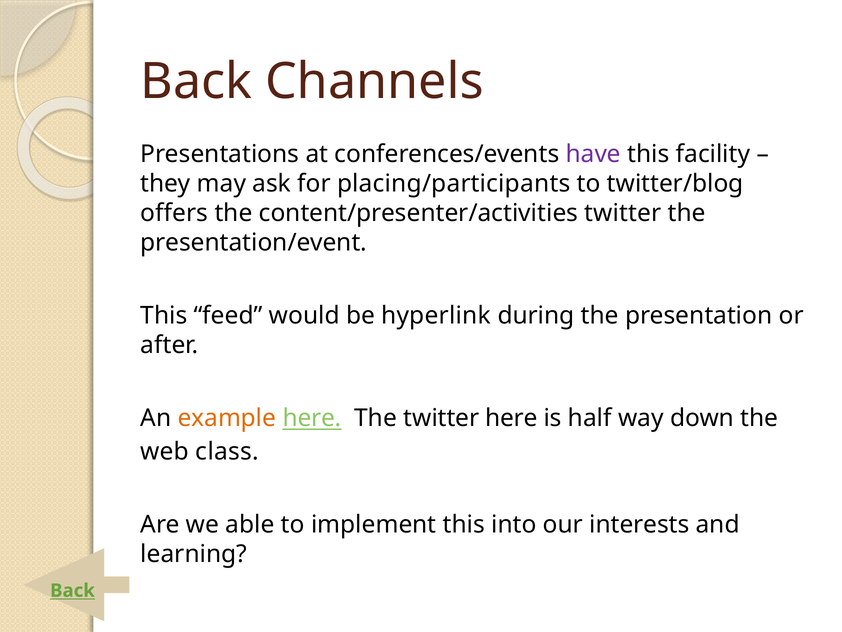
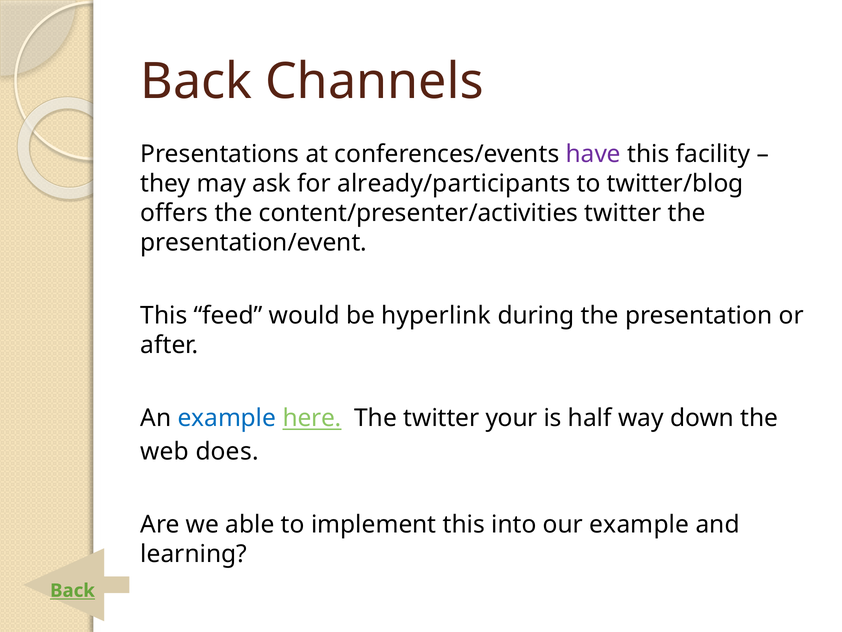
placing/participants: placing/participants -> already/participants
example at (227, 418) colour: orange -> blue
twitter here: here -> your
class: class -> does
our interests: interests -> example
